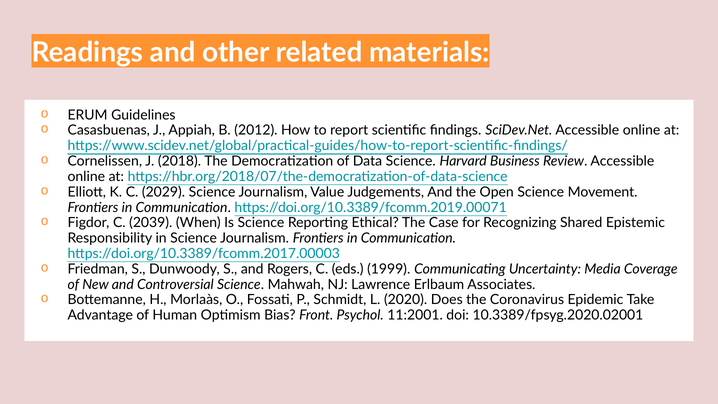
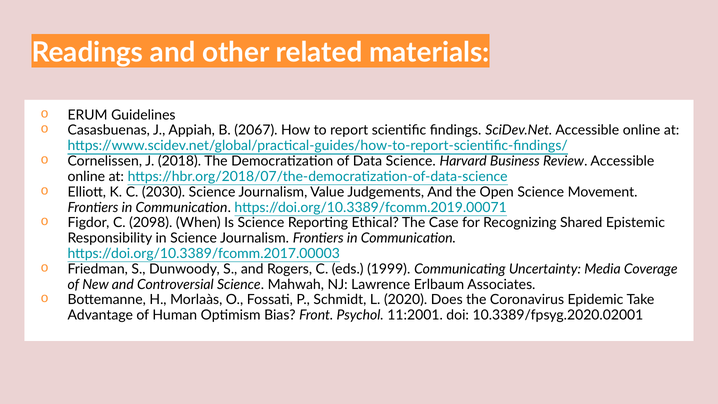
2012: 2012 -> 2067
2029: 2029 -> 2030
2039: 2039 -> 2098
